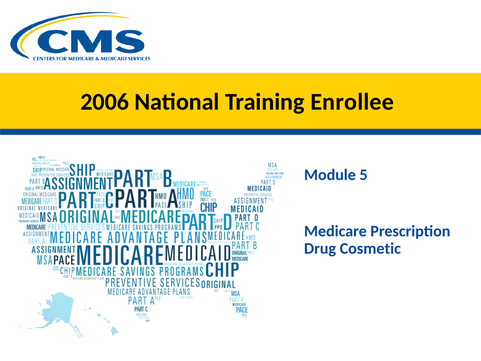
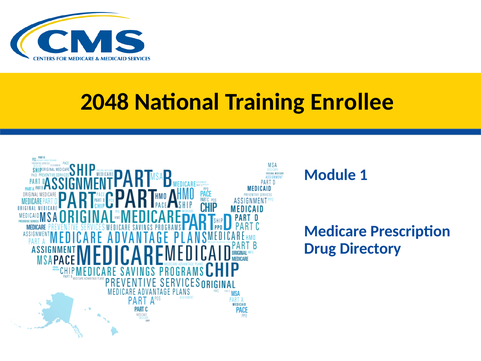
2006: 2006 -> 2048
5: 5 -> 1
Cosmetic: Cosmetic -> Directory
